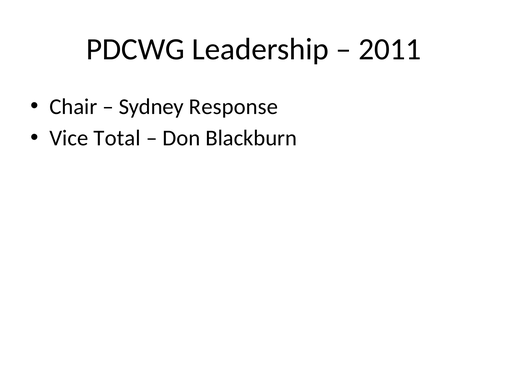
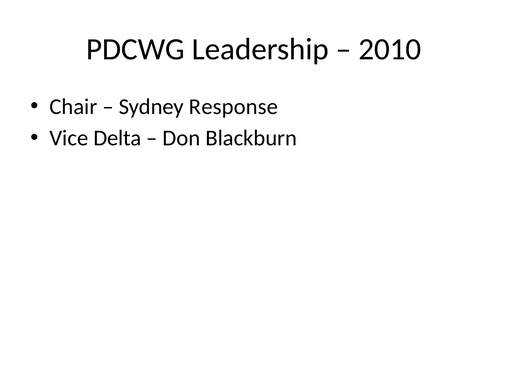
2011: 2011 -> 2010
Total: Total -> Delta
